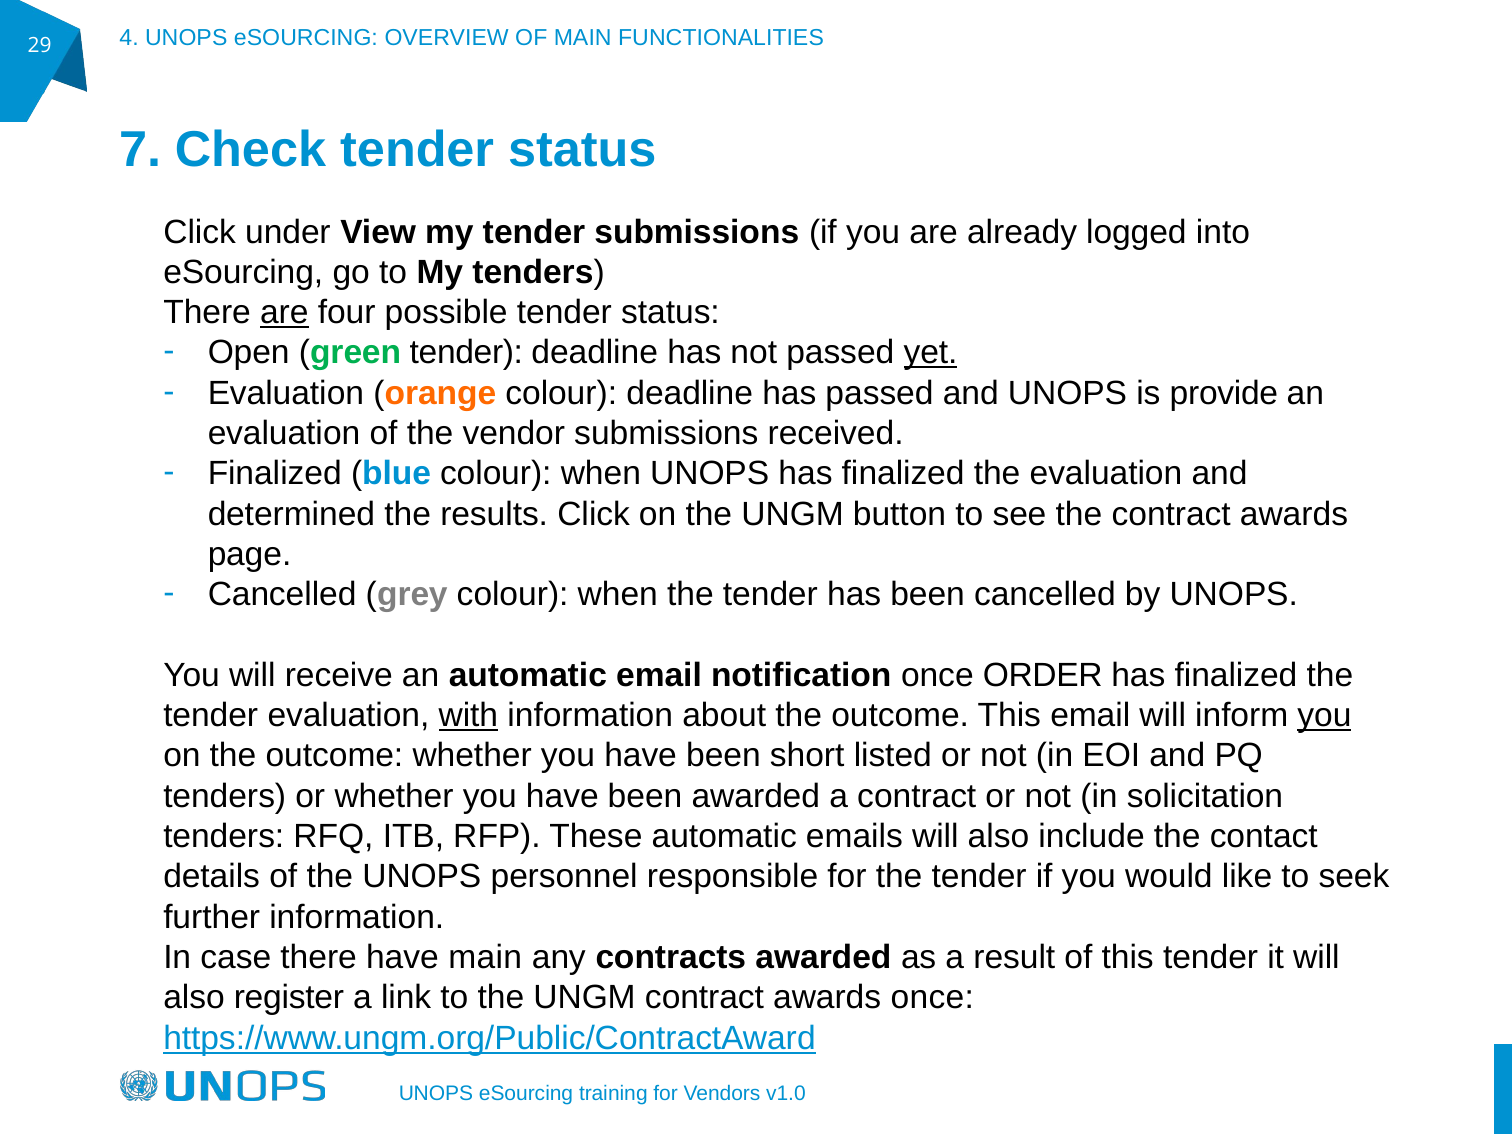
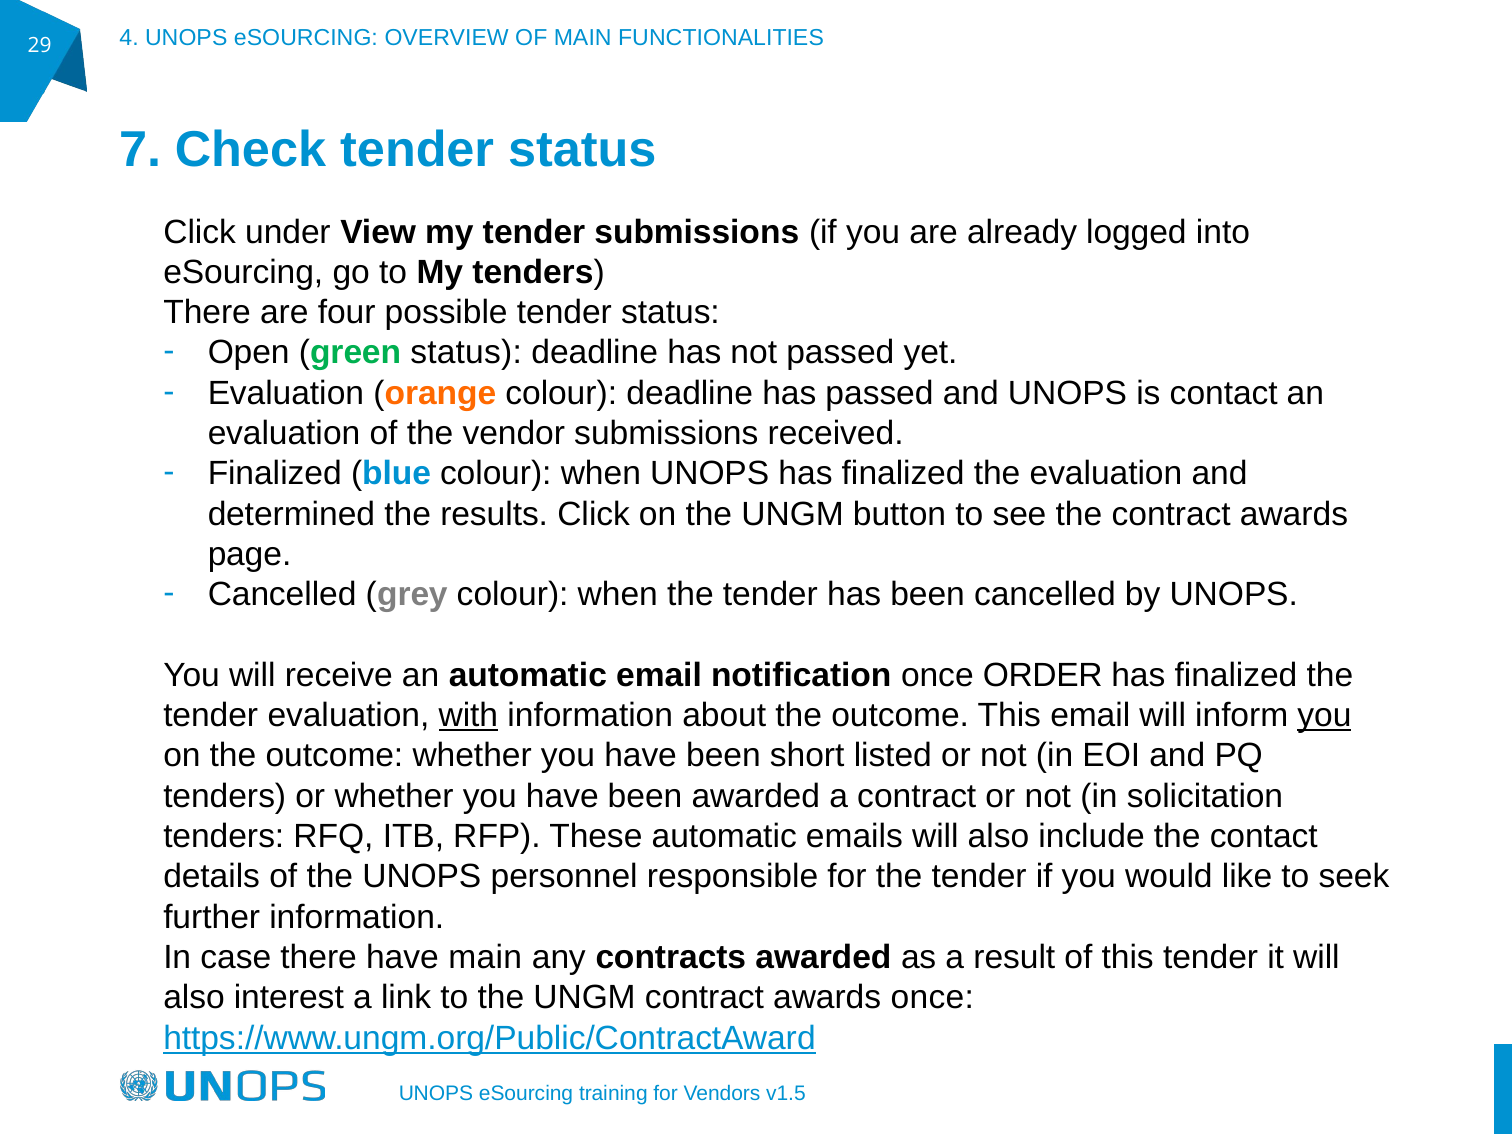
are at (284, 313) underline: present -> none
green tender: tender -> status
yet underline: present -> none
is provide: provide -> contact
register: register -> interest
v1.0: v1.0 -> v1.5
